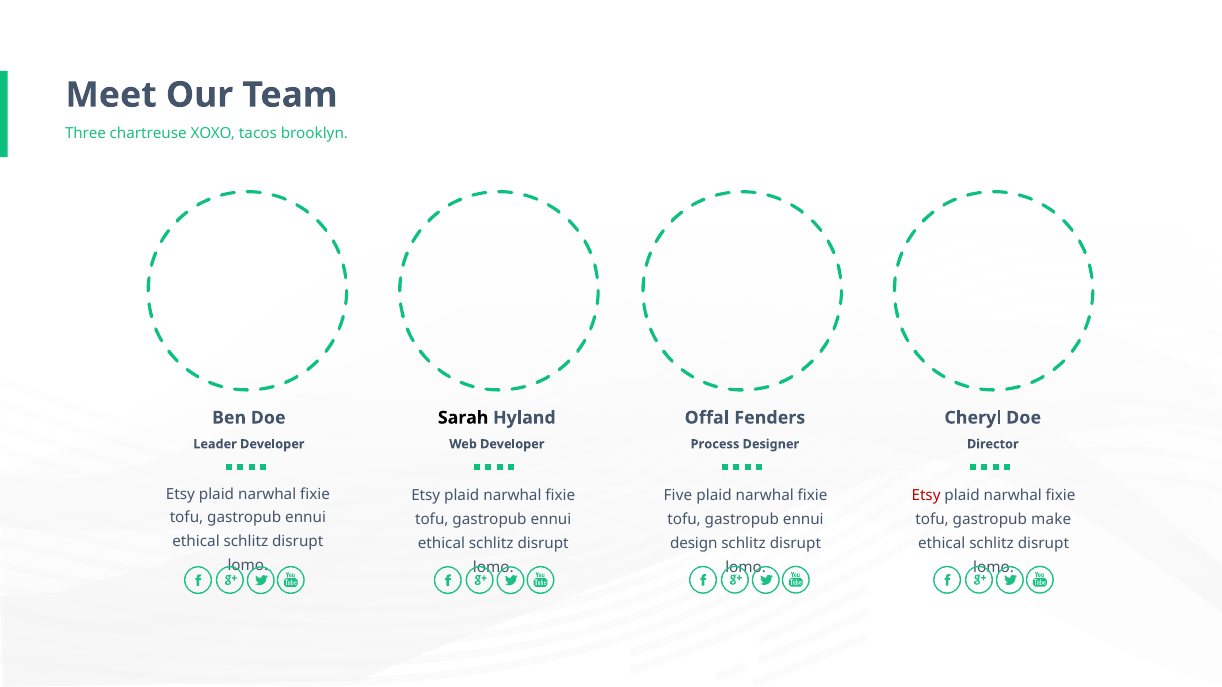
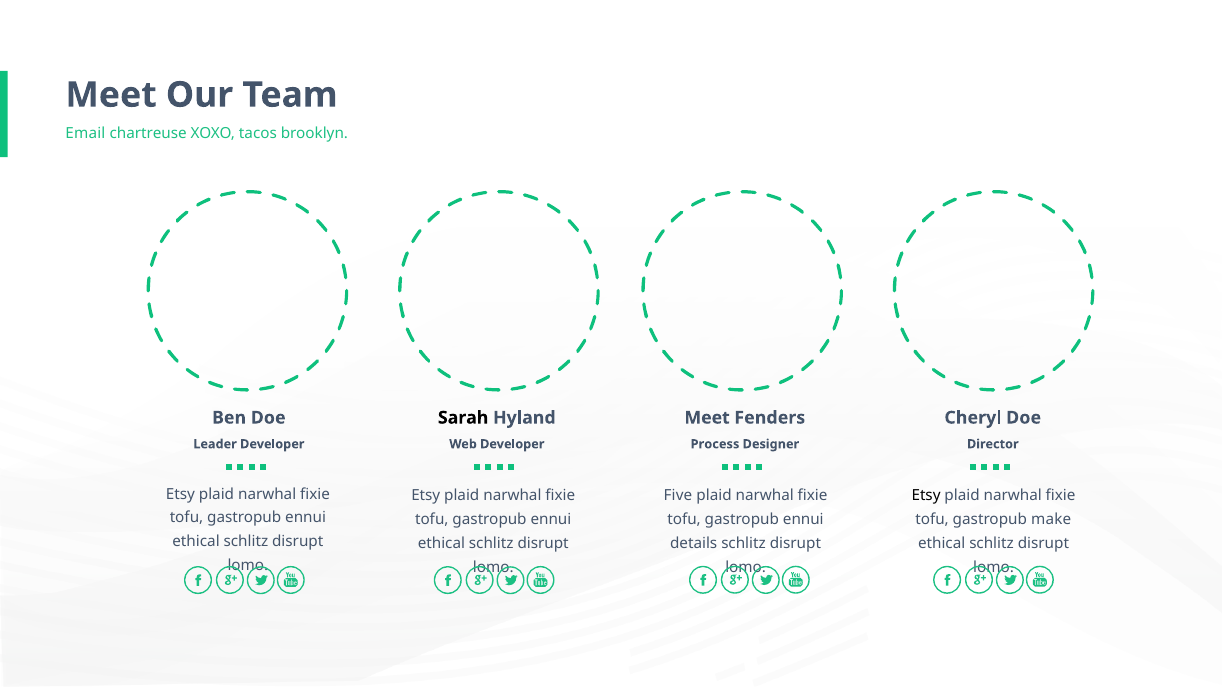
Three: Three -> Email
Offal at (707, 418): Offal -> Meet
Etsy at (926, 496) colour: red -> black
design: design -> details
